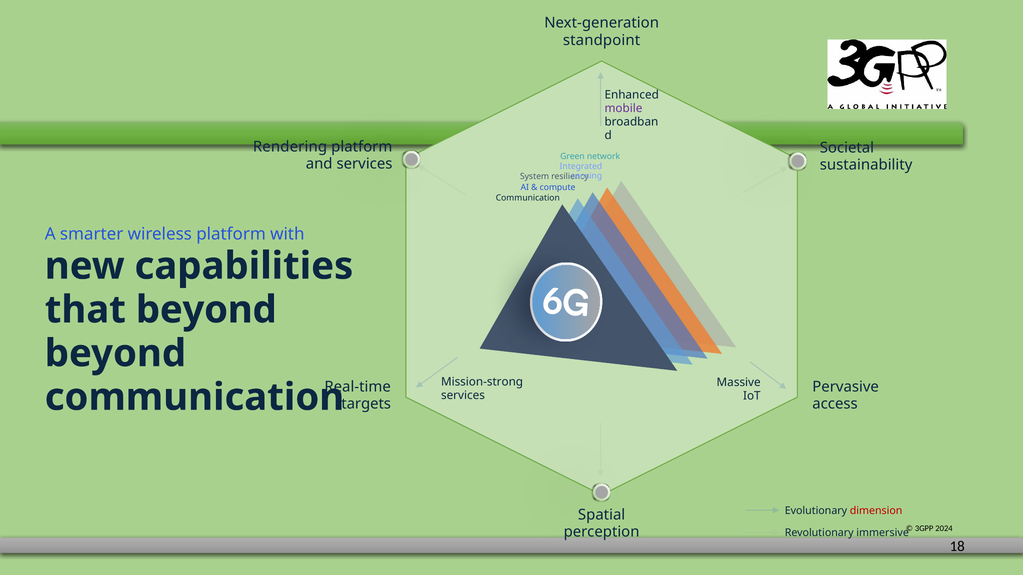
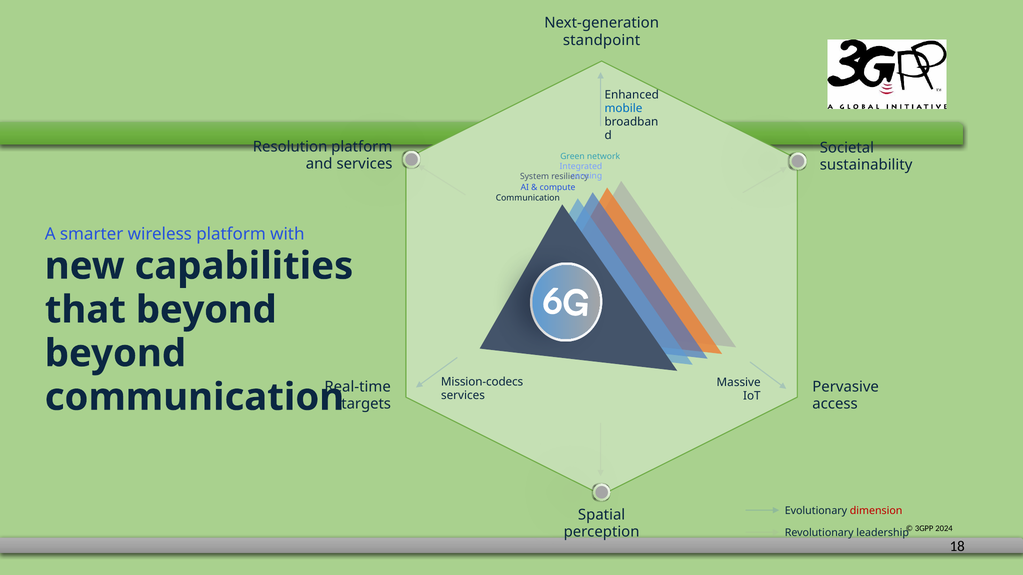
mobile colour: purple -> blue
Rendering: Rendering -> Resolution
Mission-strong: Mission-strong -> Mission-codecs
immersive: immersive -> leadership
